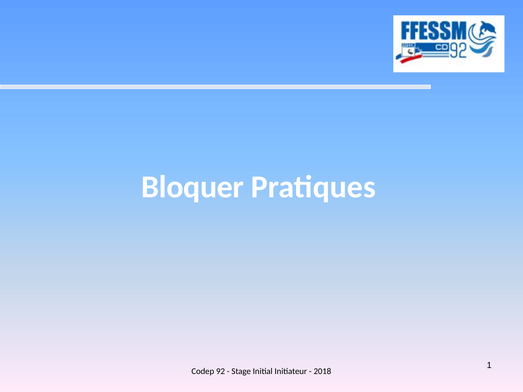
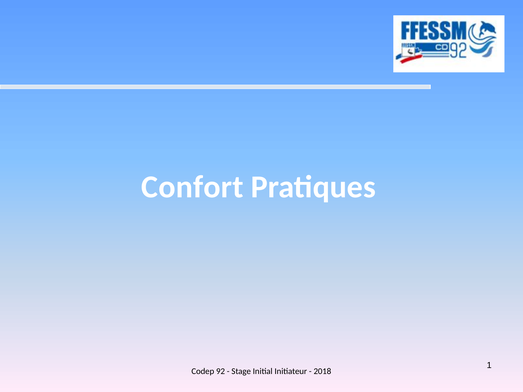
Bloquer: Bloquer -> Confort
